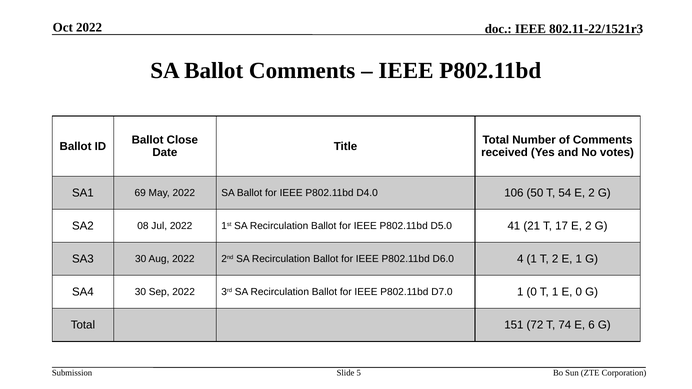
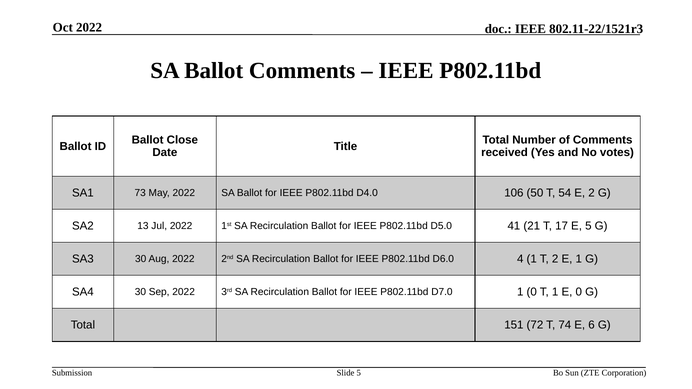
69: 69 -> 73
08: 08 -> 13
17 E 2: 2 -> 5
